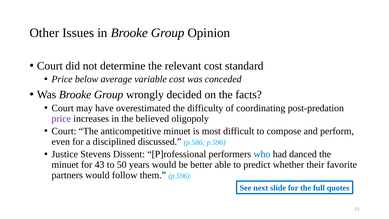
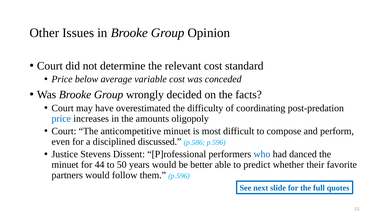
price at (61, 119) colour: purple -> blue
believed: believed -> amounts
43: 43 -> 44
